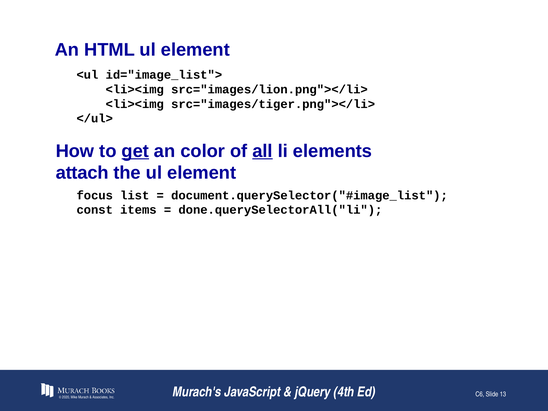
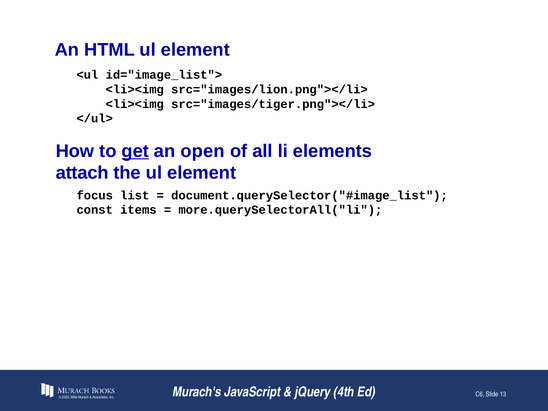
color: color -> open
all underline: present -> none
done.querySelectorAll("li: done.querySelectorAll("li -> more.querySelectorAll("li
